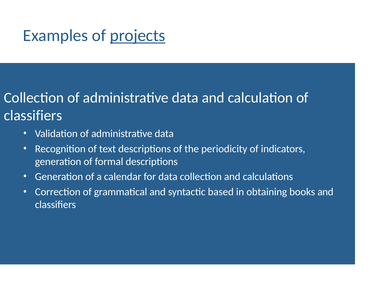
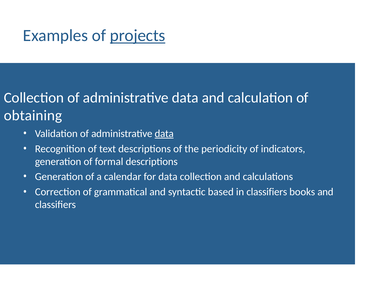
classifiers at (33, 116): classifiers -> obtaining
data at (164, 134) underline: none -> present
in obtaining: obtaining -> classifiers
